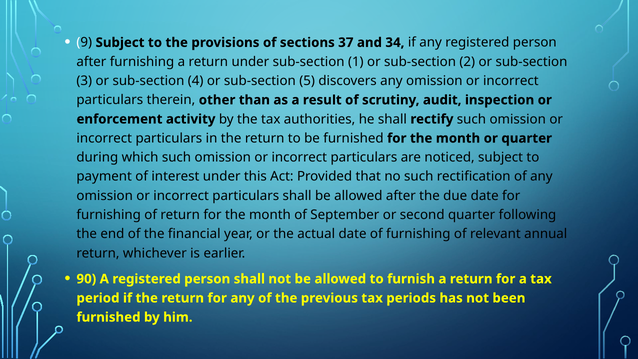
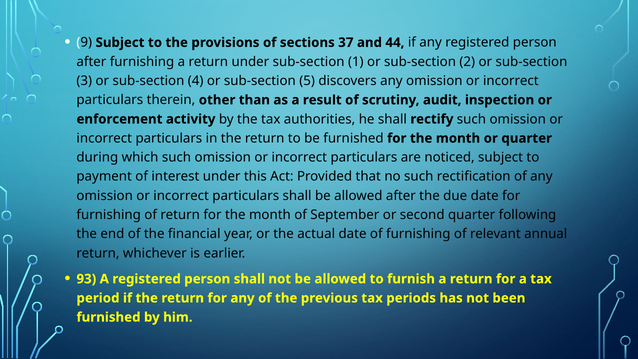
34: 34 -> 44
90: 90 -> 93
